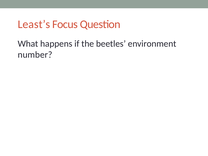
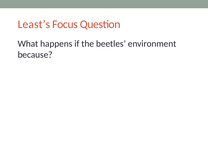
number: number -> because
